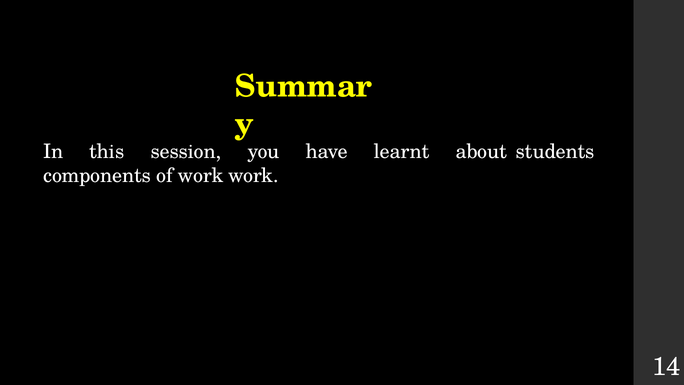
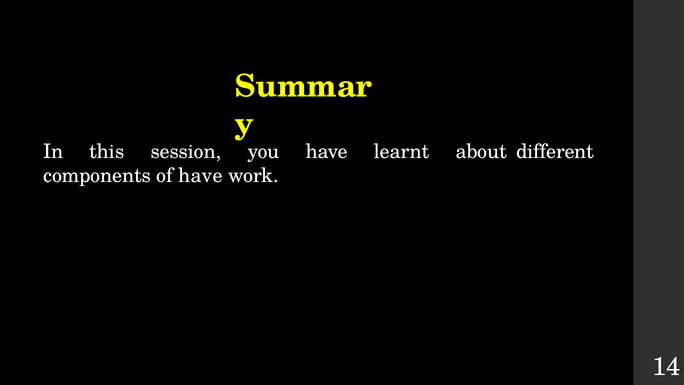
students: students -> different
of work: work -> have
